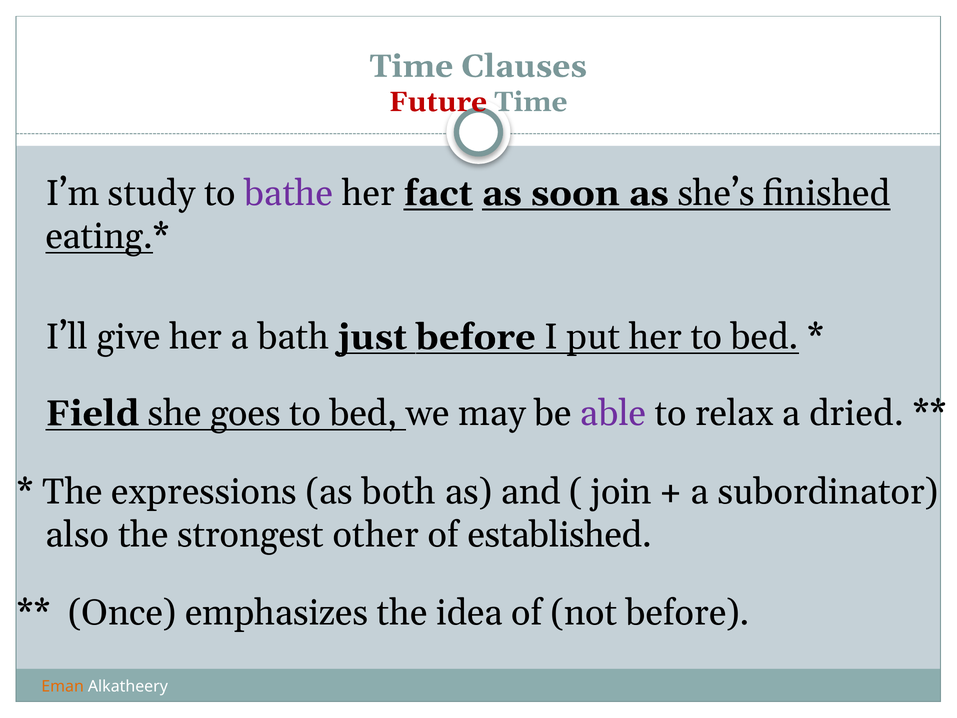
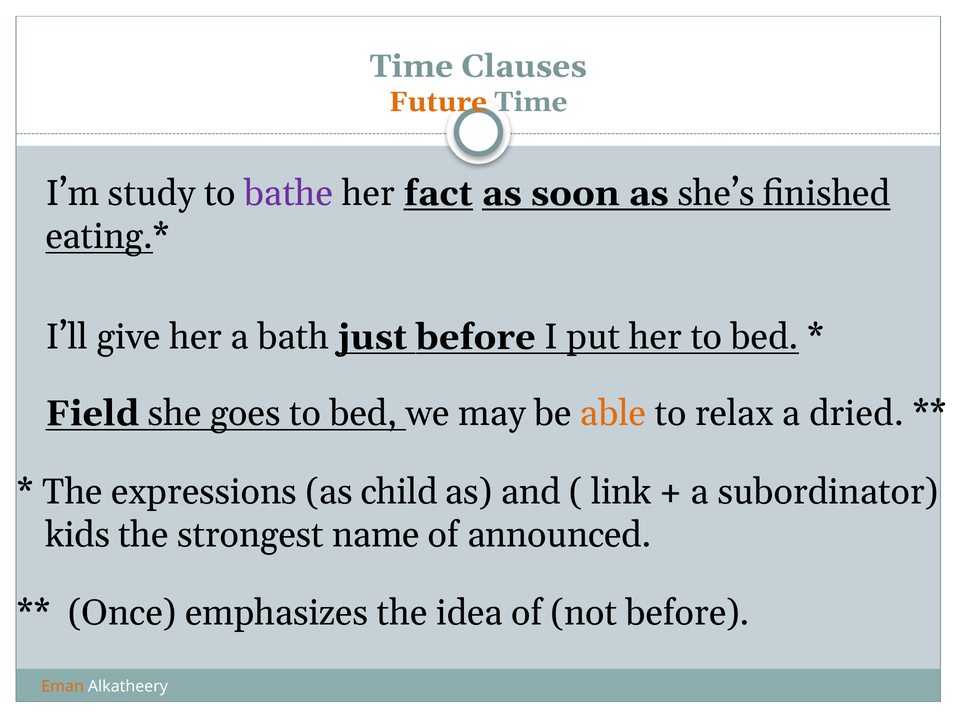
Future colour: red -> orange
able colour: purple -> orange
both: both -> child
join: join -> link
also: also -> kids
other: other -> name
established: established -> announced
